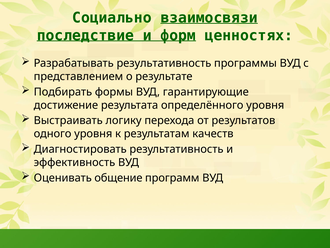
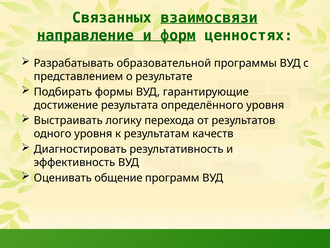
Социально: Социально -> Связанных
последствие: последствие -> направление
Разрабатывать результативность: результативность -> образовательной
